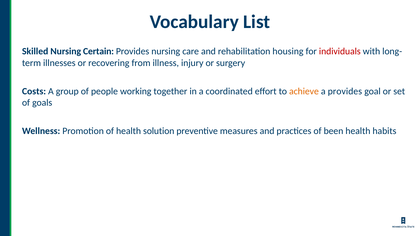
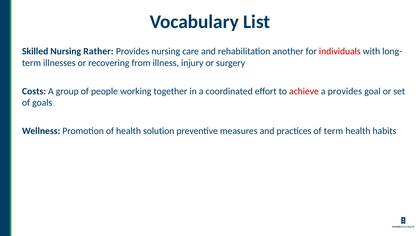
Certain: Certain -> Rather
housing: housing -> another
achieve colour: orange -> red
of been: been -> term
